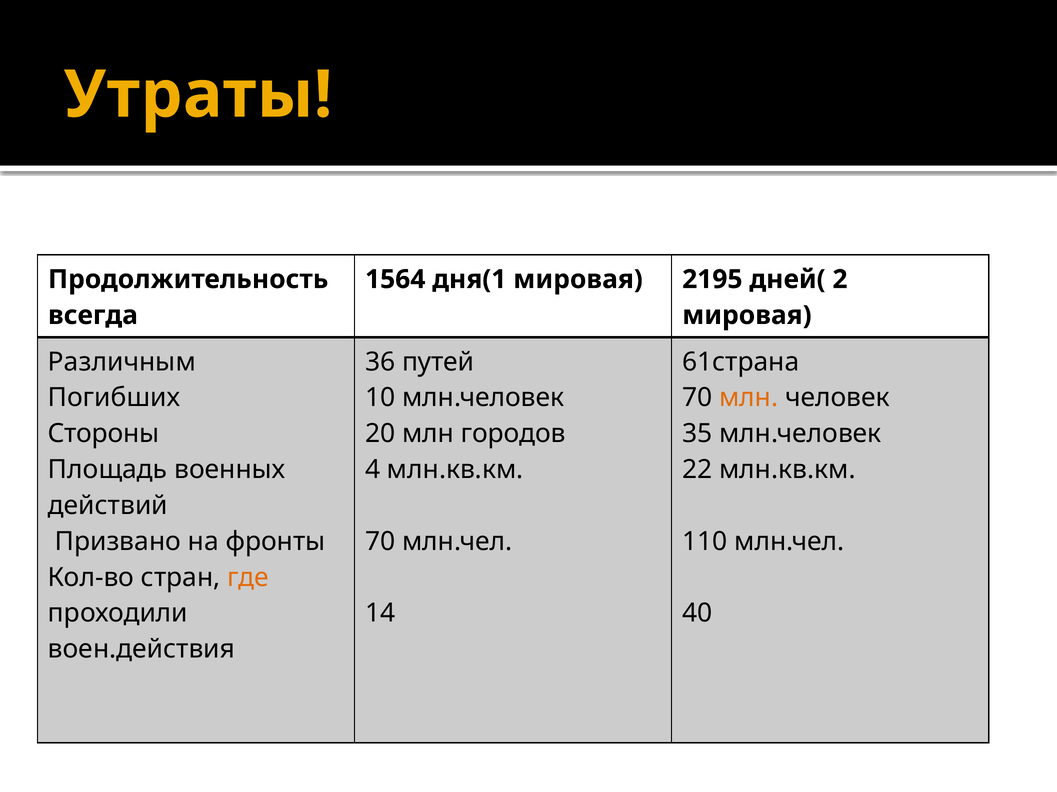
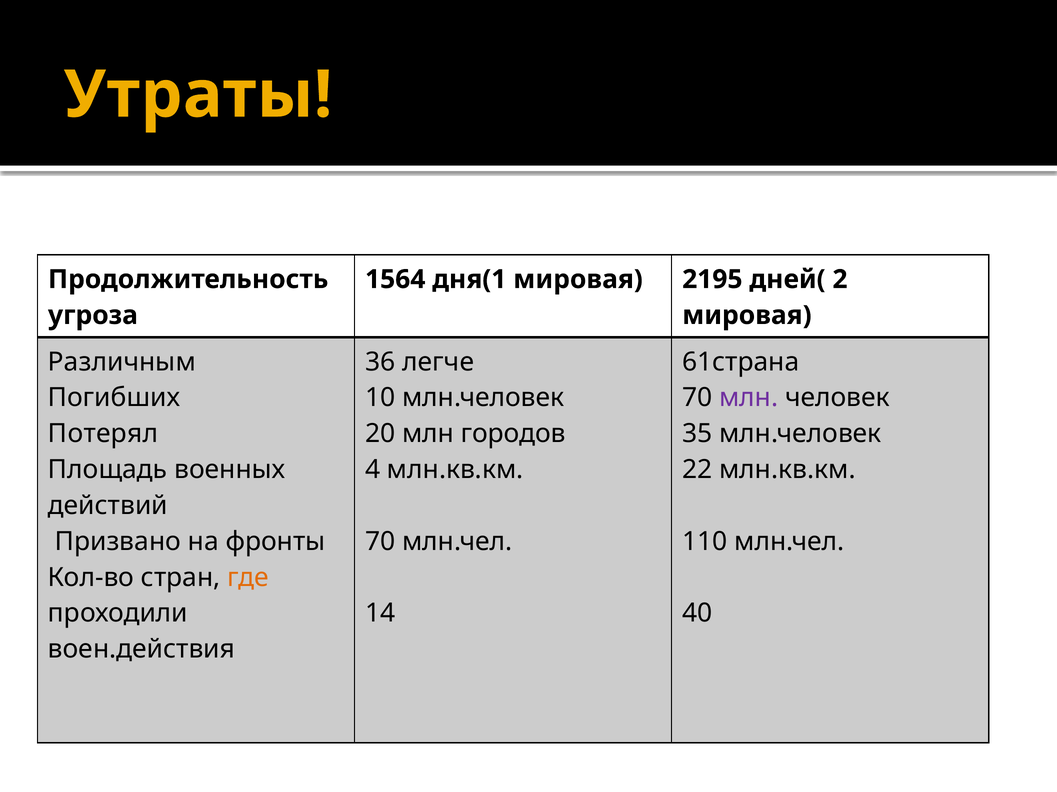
всегда: всегда -> угроза
путей: путей -> легче
млн at (749, 398) colour: orange -> purple
Стороны: Стороны -> Потерял
